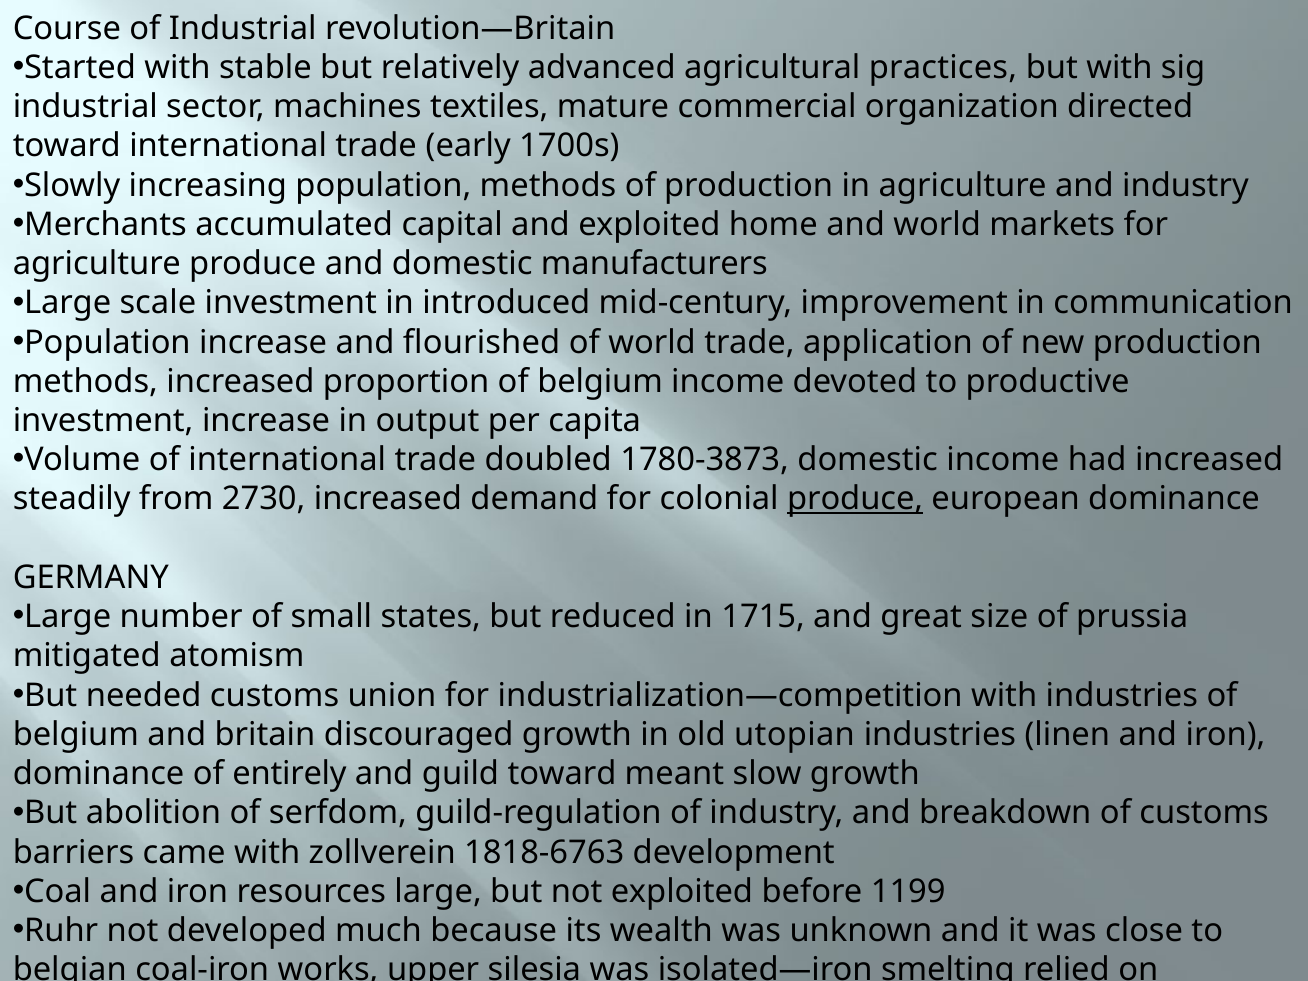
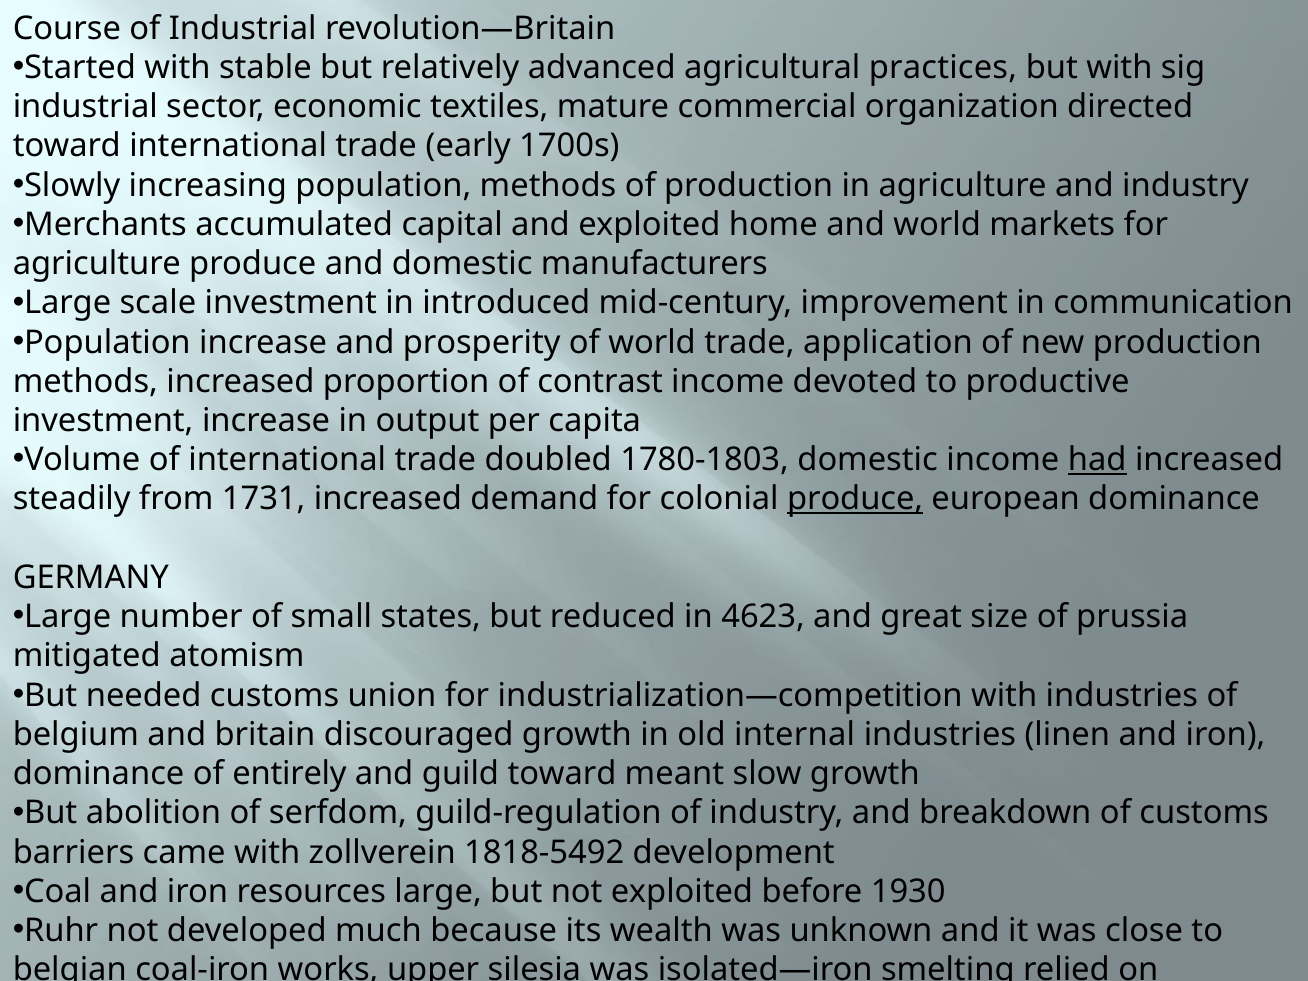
machines: machines -> economic
flourished: flourished -> prosperity
proportion of belgium: belgium -> contrast
1780-3873: 1780-3873 -> 1780-1803
had underline: none -> present
2730: 2730 -> 1731
1715: 1715 -> 4623
utopian: utopian -> internal
1818-6763: 1818-6763 -> 1818-5492
1199: 1199 -> 1930
